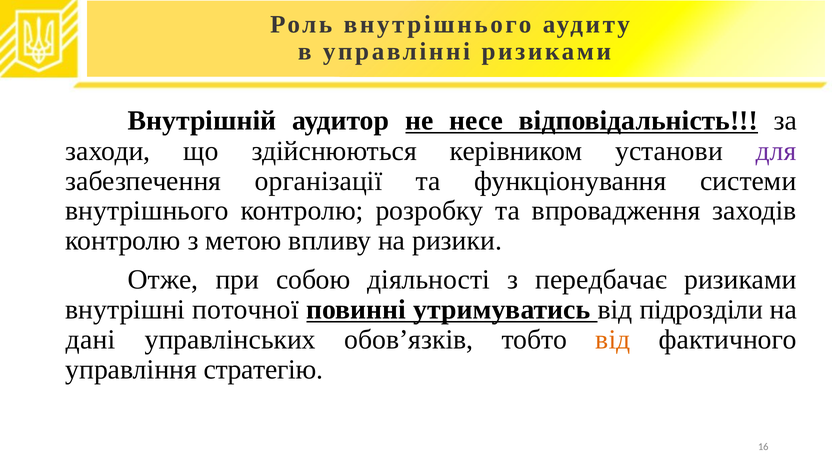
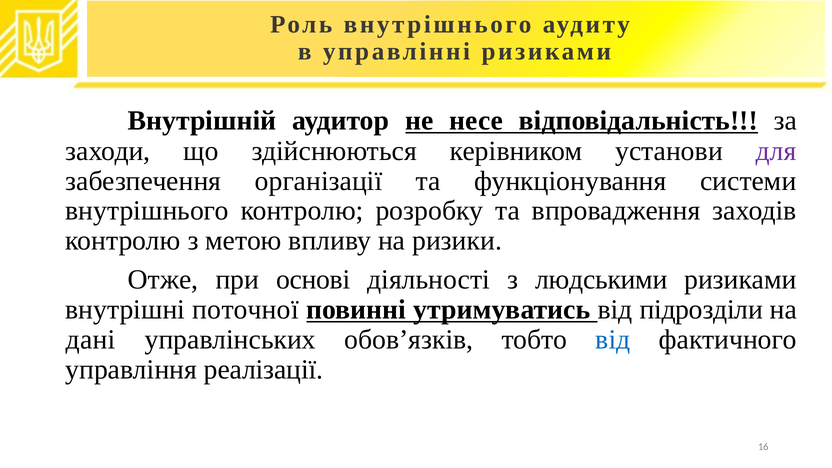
собою: собою -> основі
передбачає: передбачає -> людськими
від at (613, 339) colour: orange -> blue
стратегію: стратегію -> реалізації
